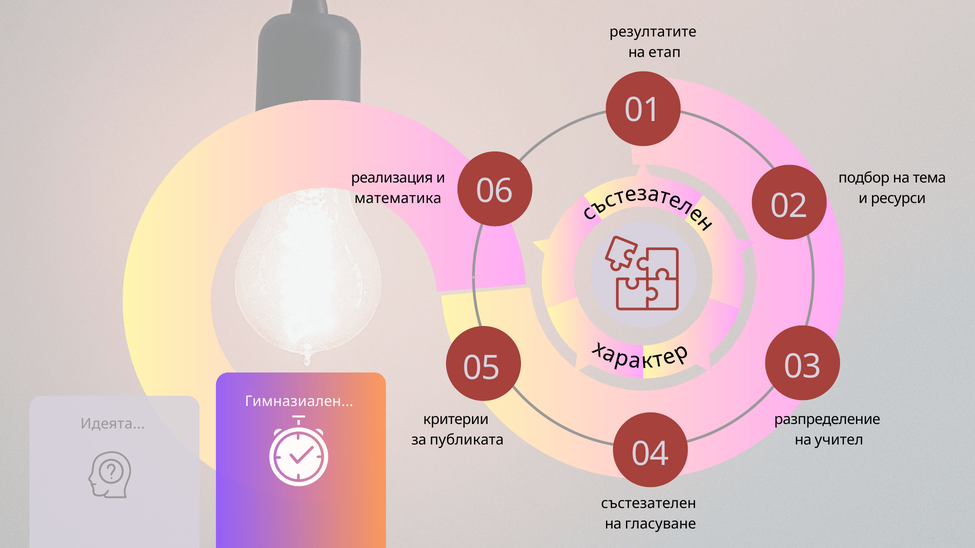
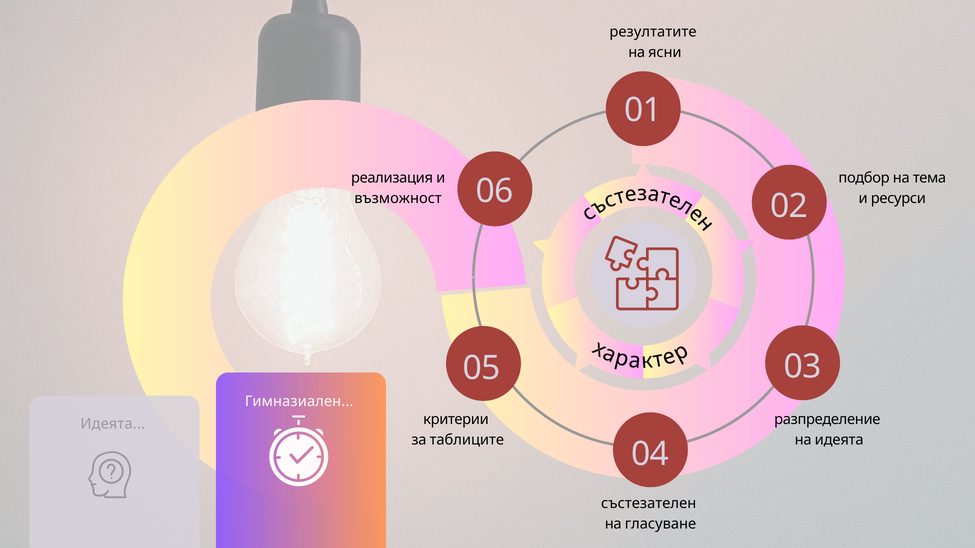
етап: етап -> ясни
математика: математика -> възможност
публиката: публиката -> таблиците
на учител: учител -> идеята
